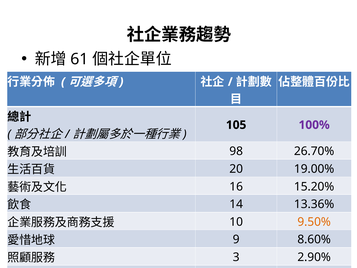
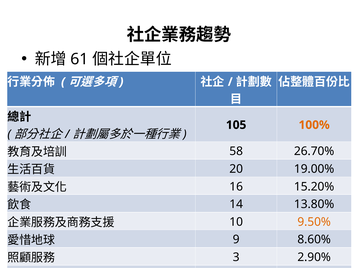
100% colour: purple -> orange
98: 98 -> 58
13.36%: 13.36% -> 13.80%
